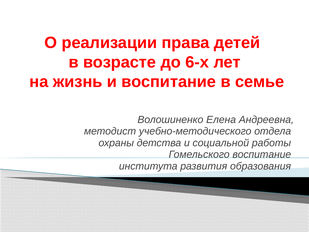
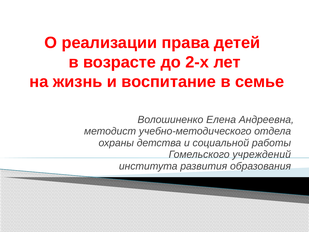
6-х: 6-х -> 2-х
Гомельского воспитание: воспитание -> учреждений
